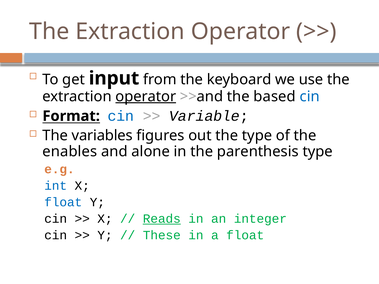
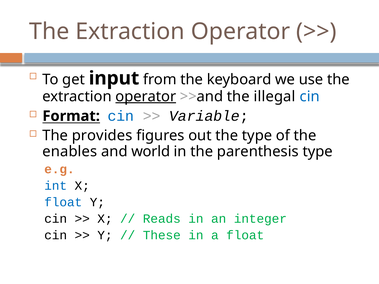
based: based -> illegal
variables: variables -> provides
alone: alone -> world
Reads underline: present -> none
